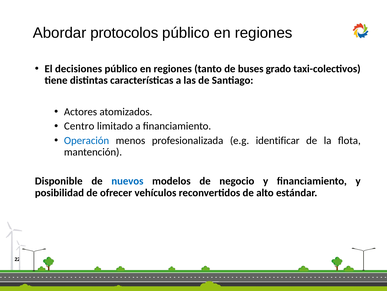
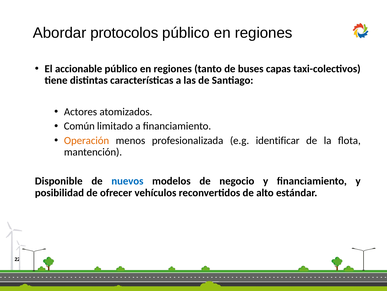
decisiones: decisiones -> accionable
grado: grado -> capas
Centro: Centro -> Común
Operación colour: blue -> orange
